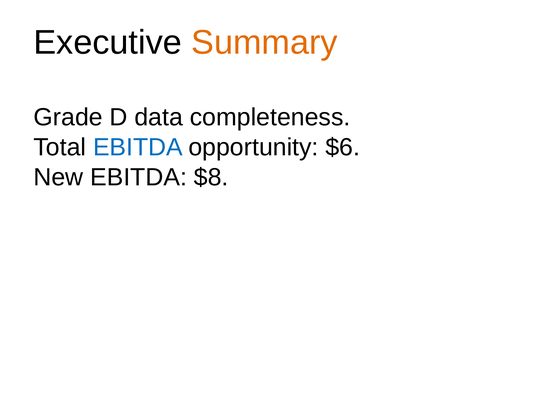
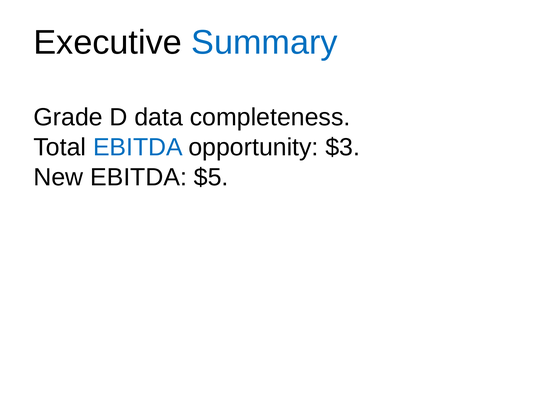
Summary colour: orange -> blue
$6: $6 -> $3
$8: $8 -> $5
